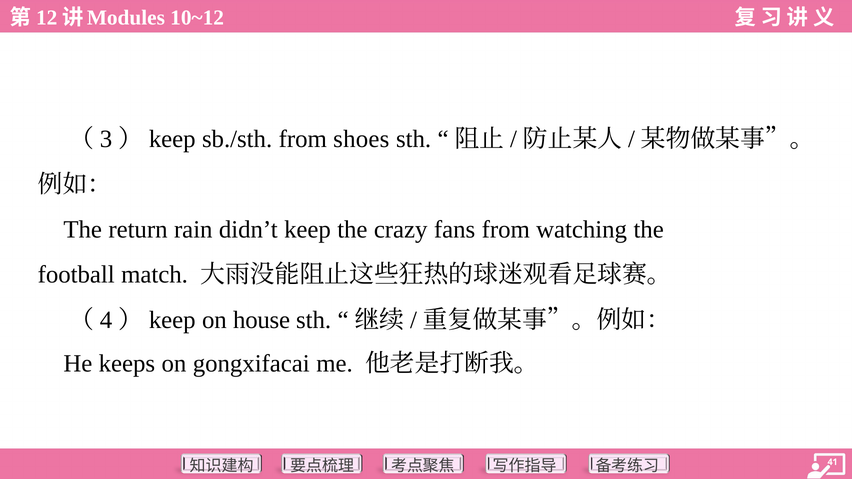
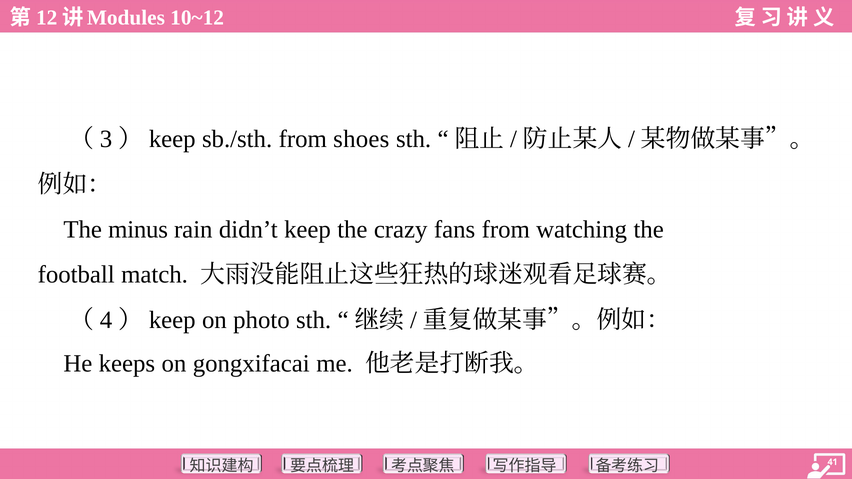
return: return -> minus
house: house -> photo
